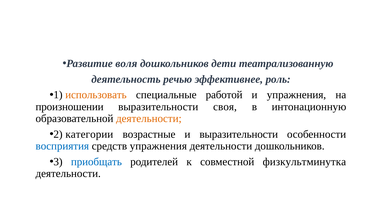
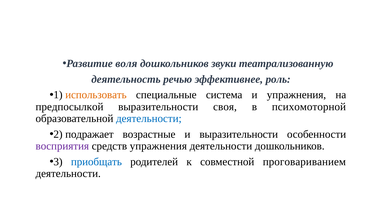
дети: дети -> звуки
работой: работой -> система
произношении: произношении -> предпосылкой
интонационную: интонационную -> психомоторной
деятельности at (149, 118) colour: orange -> blue
категории: категории -> подражает
восприятия colour: blue -> purple
физкультминутка: физкультминутка -> проговариванием
